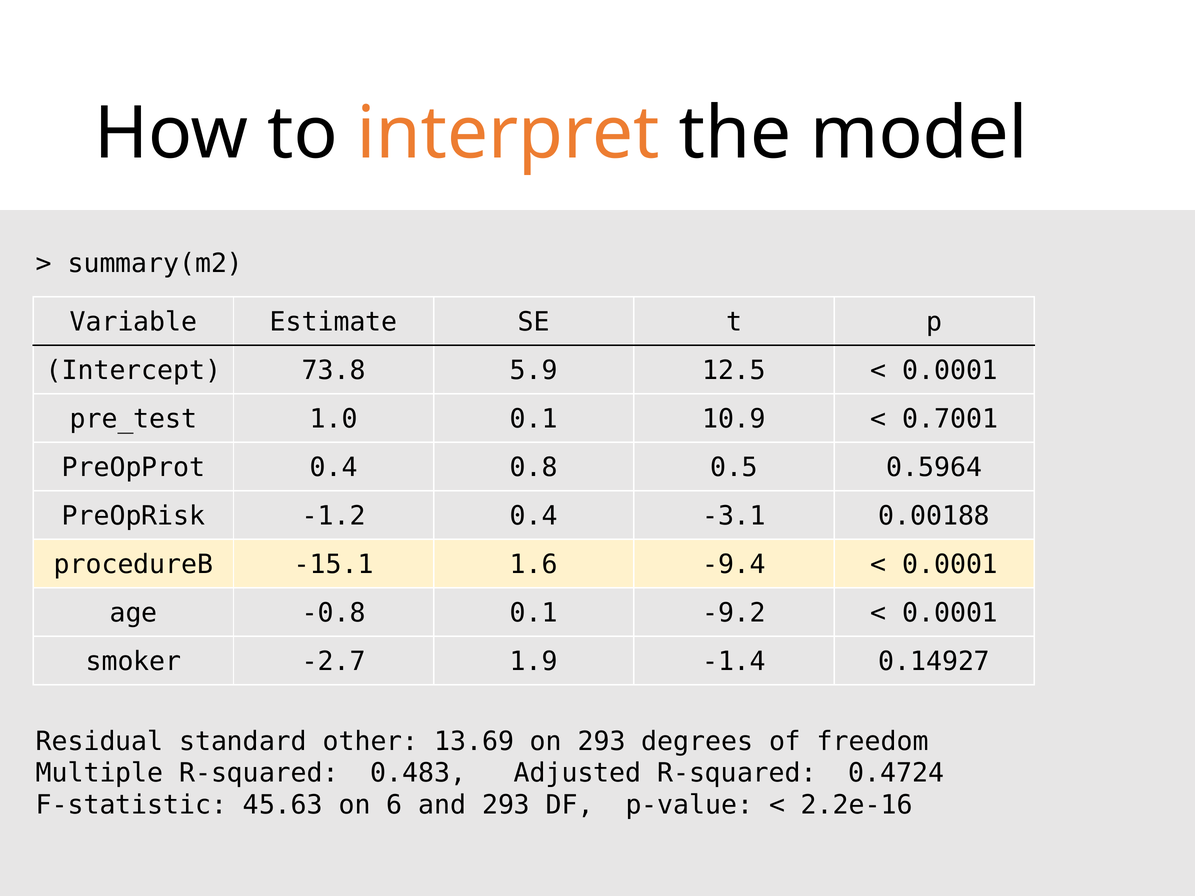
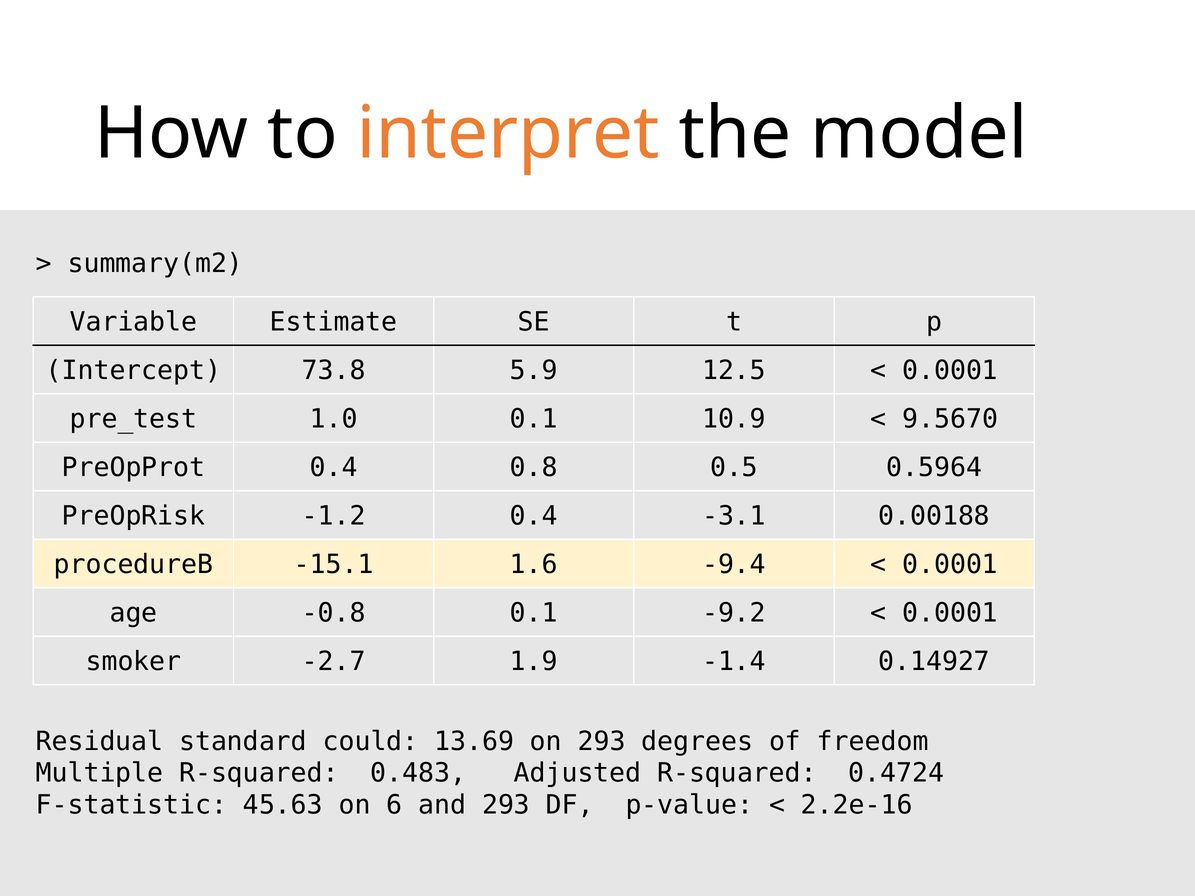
0.7001: 0.7001 -> 9.5670
other: other -> could
